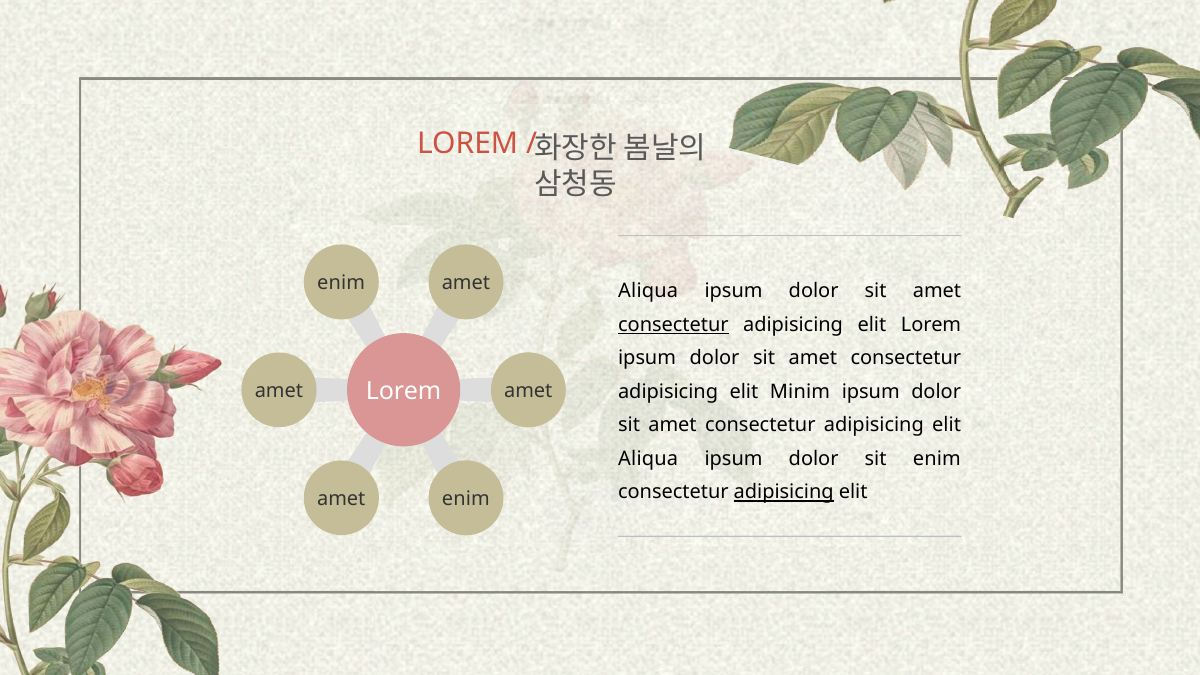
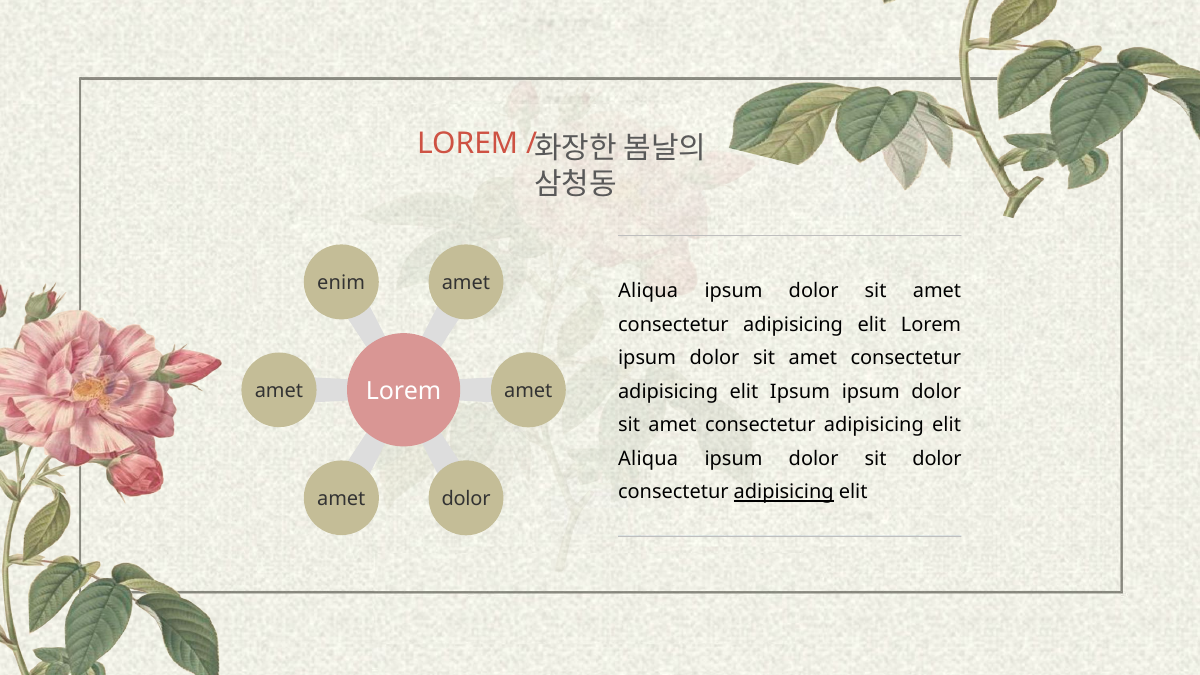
consectetur at (673, 325) underline: present -> none
elit Minim: Minim -> Ipsum
sit enim: enim -> dolor
enim at (466, 499): enim -> dolor
